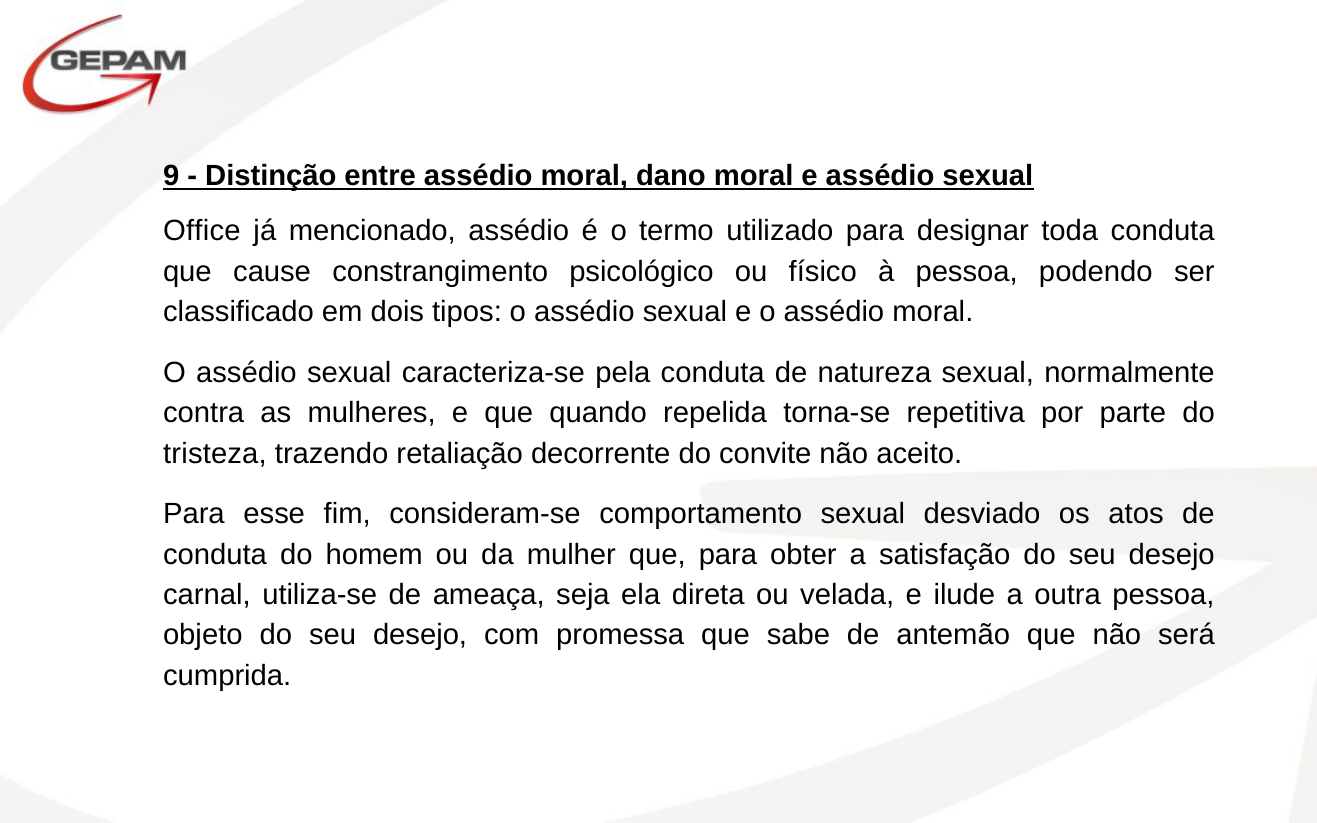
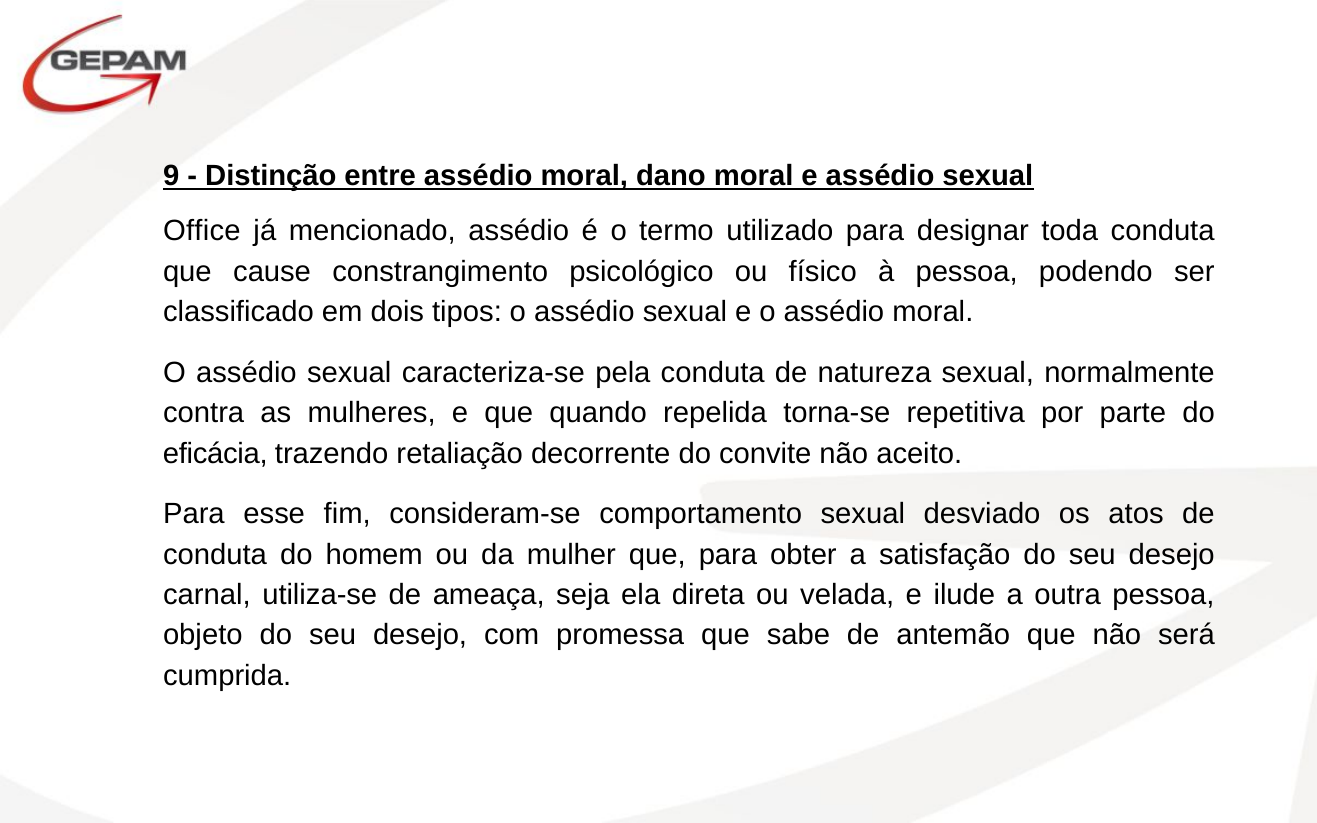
tristeza: tristeza -> eficácia
